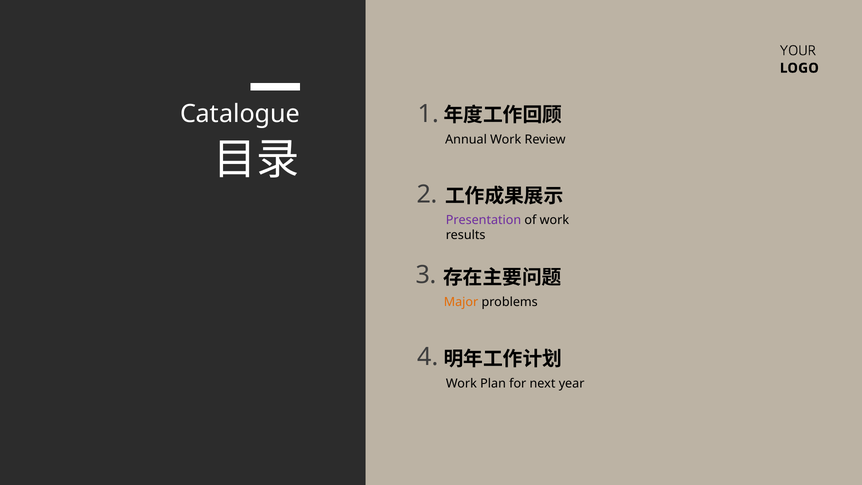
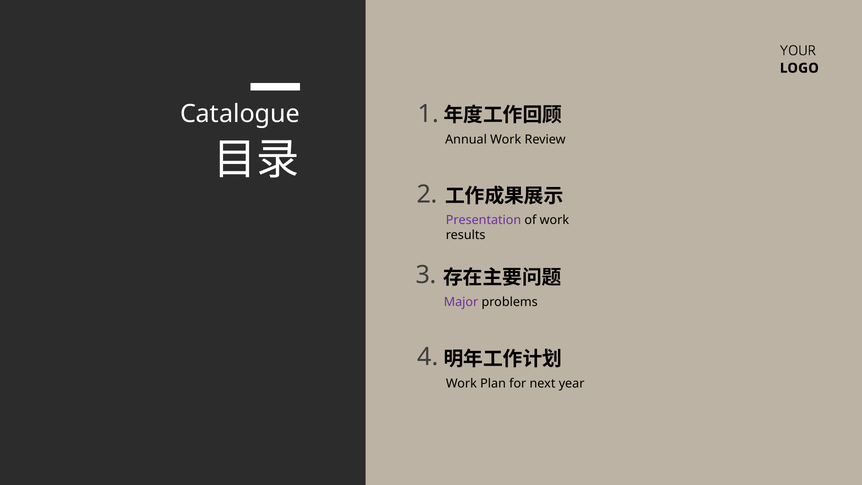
Major colour: orange -> purple
